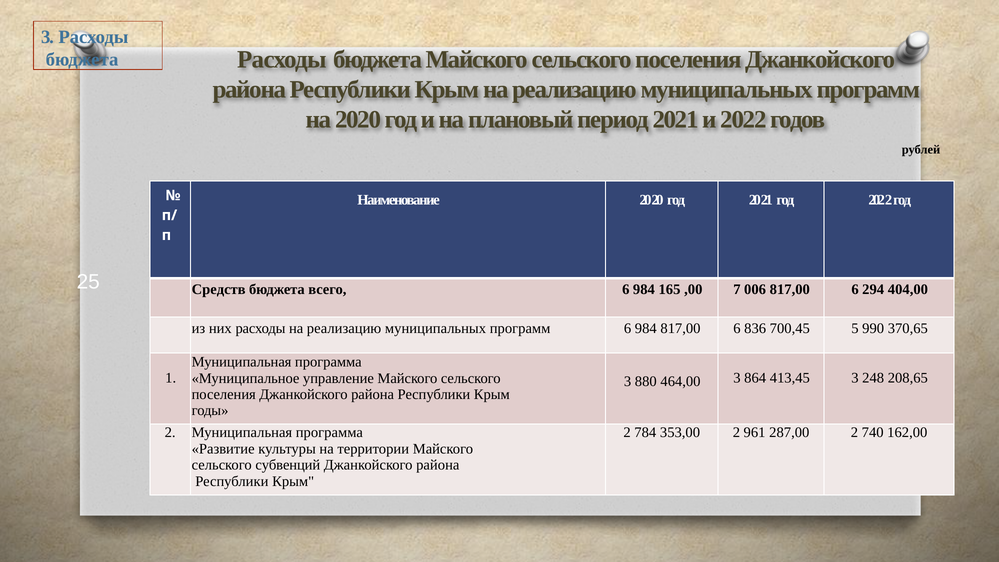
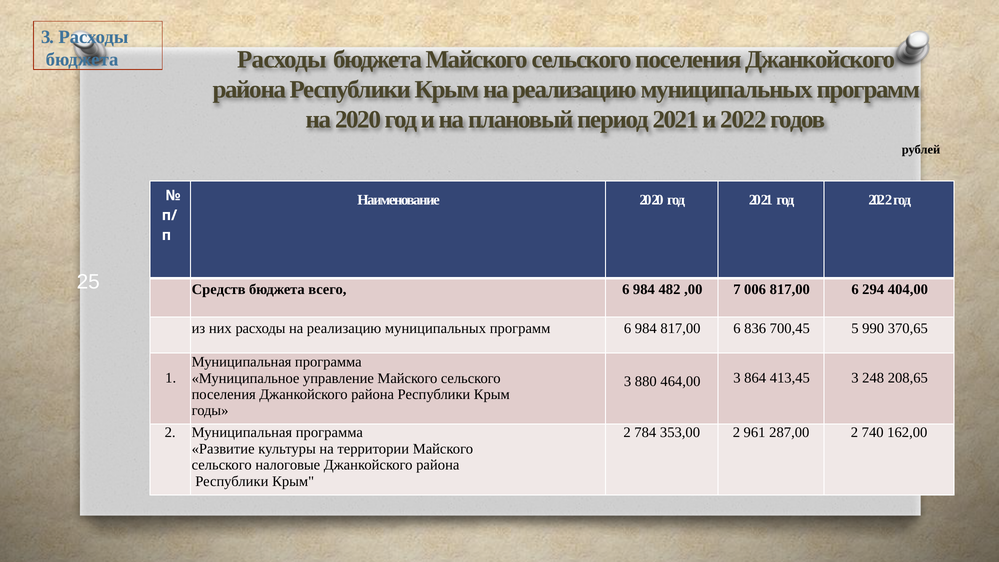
165: 165 -> 482
субвенций: субвенций -> налоговые
